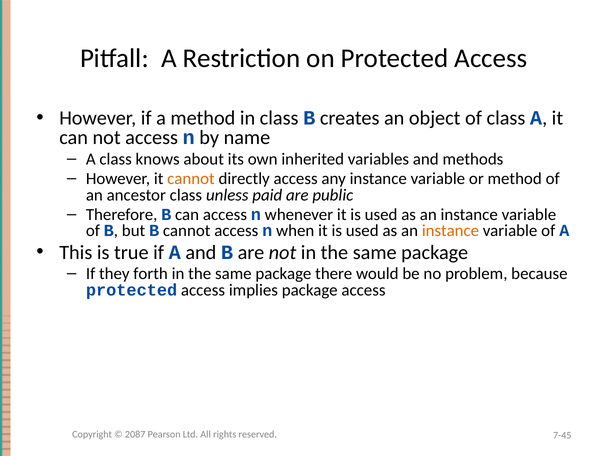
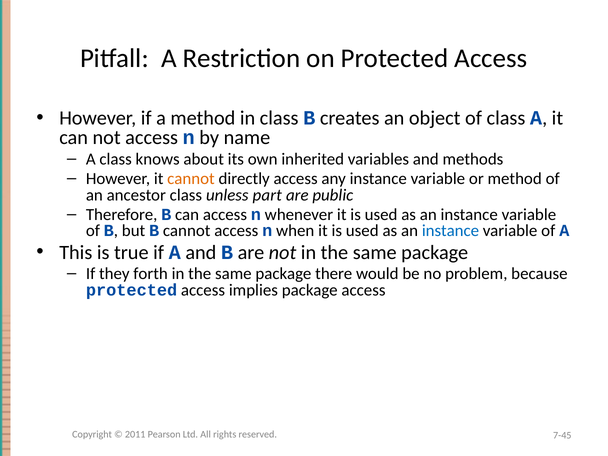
paid: paid -> part
instance at (450, 231) colour: orange -> blue
2087: 2087 -> 2011
